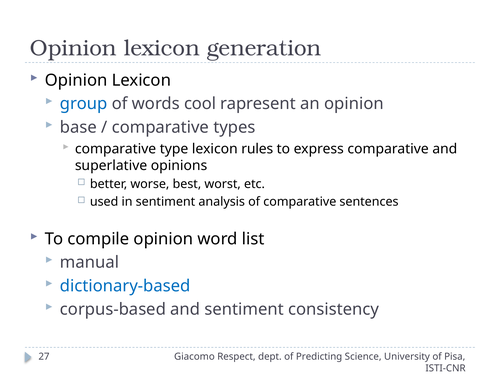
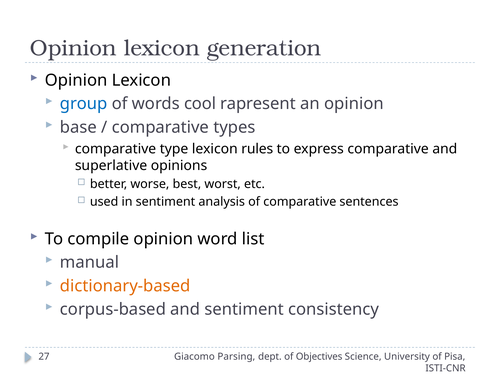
dictionary-based colour: blue -> orange
Respect: Respect -> Parsing
Predicting: Predicting -> Objectives
